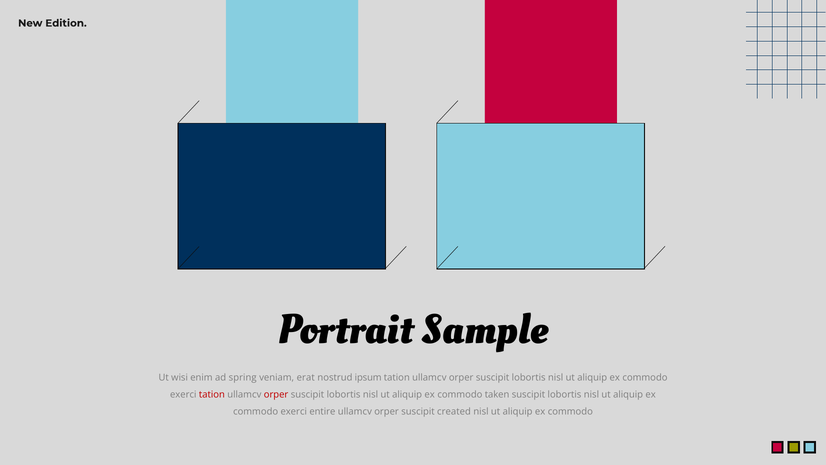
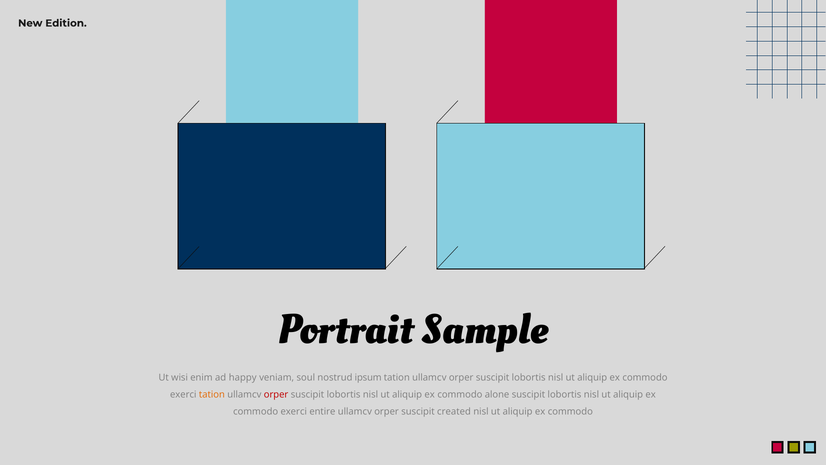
spring: spring -> happy
erat: erat -> soul
tation at (212, 394) colour: red -> orange
taken: taken -> alone
